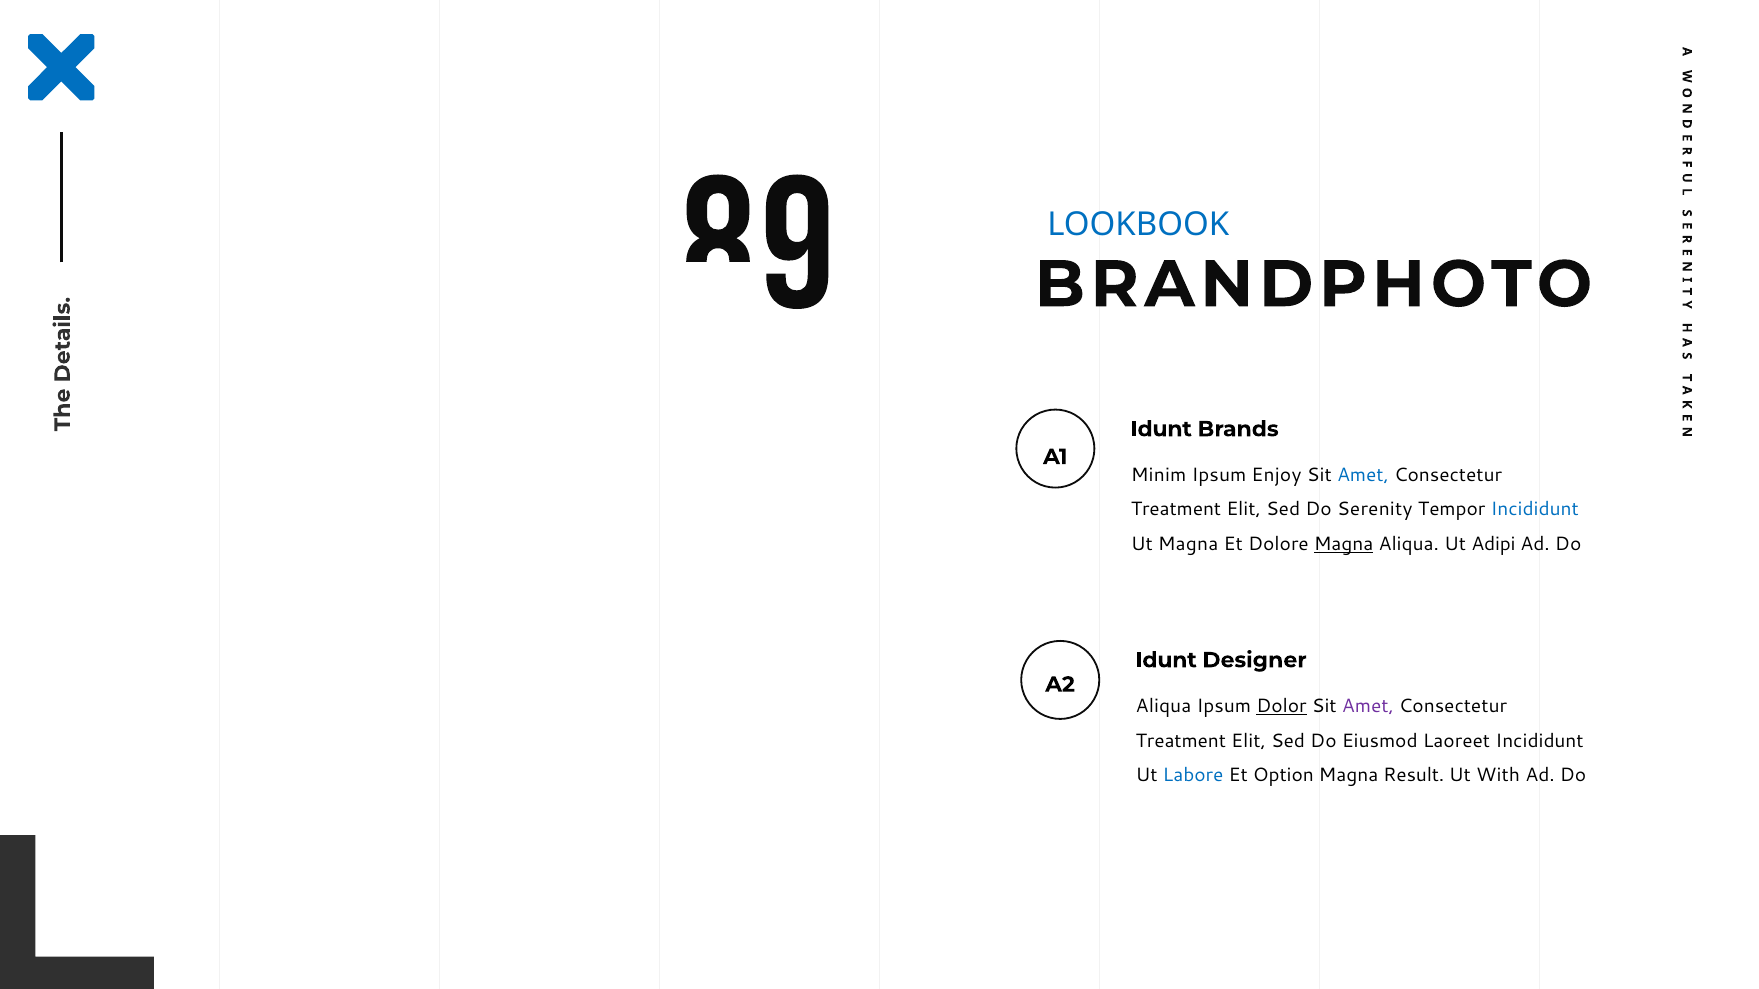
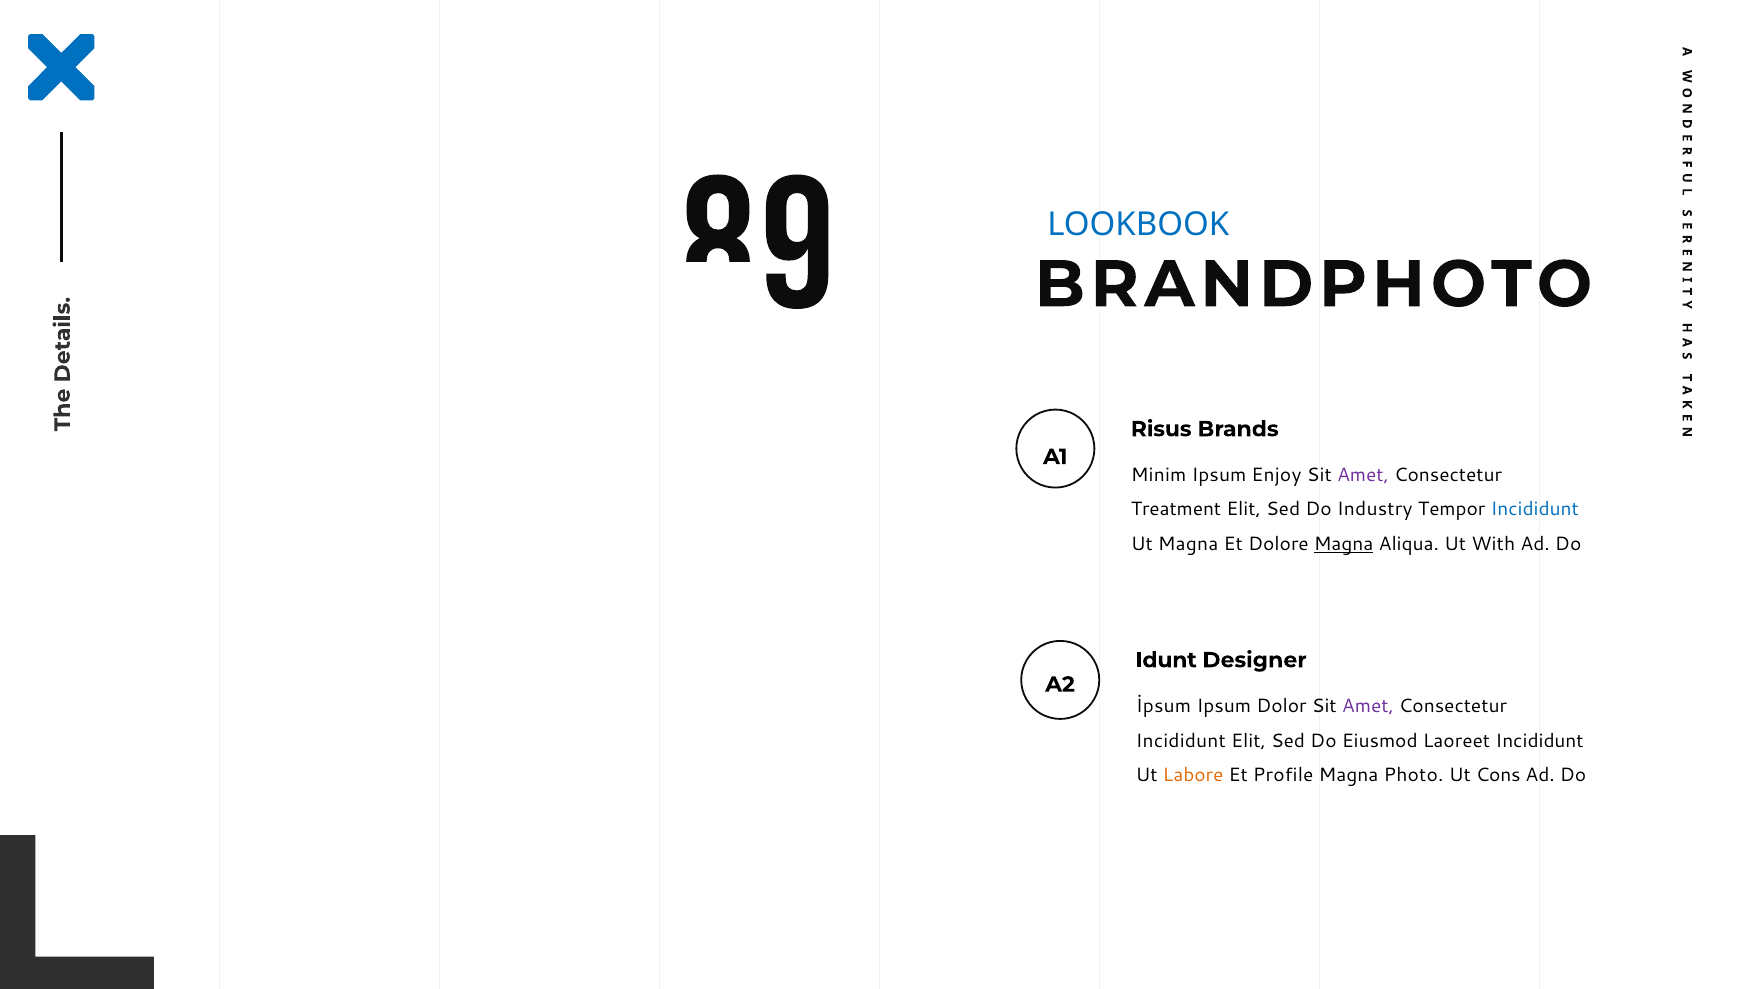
Idunt at (1161, 429): Idunt -> Risus
Amet at (1363, 475) colour: blue -> purple
Serenity: Serenity -> Industry
Adipi: Adipi -> With
Aliqua at (1164, 706): Aliqua -> İpsum
Dolor underline: present -> none
Treatment at (1181, 741): Treatment -> Incididunt
Labore colour: blue -> orange
Option: Option -> Profile
Result: Result -> Photo
With: With -> Cons
